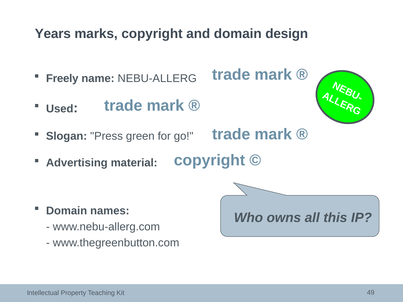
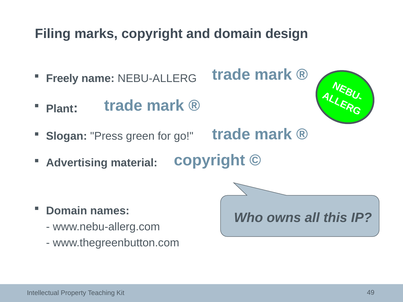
Years: Years -> Filing
Used: Used -> Plant
